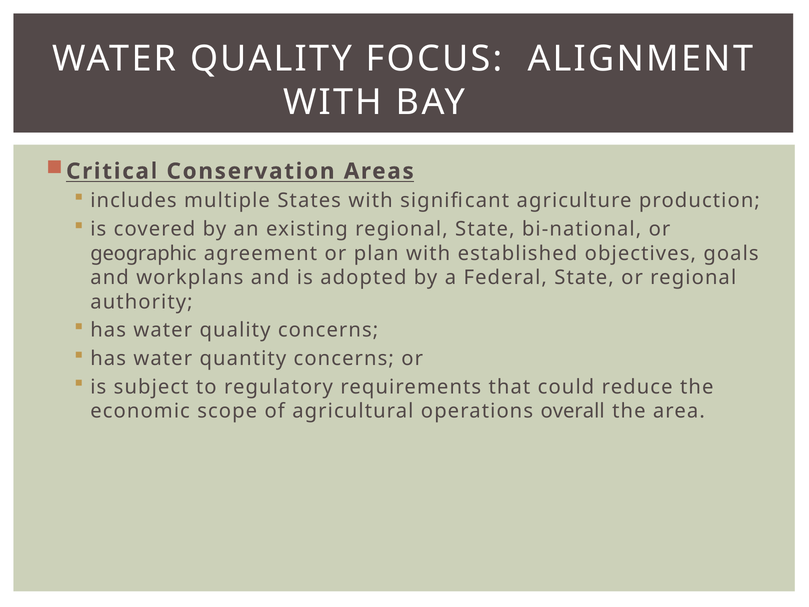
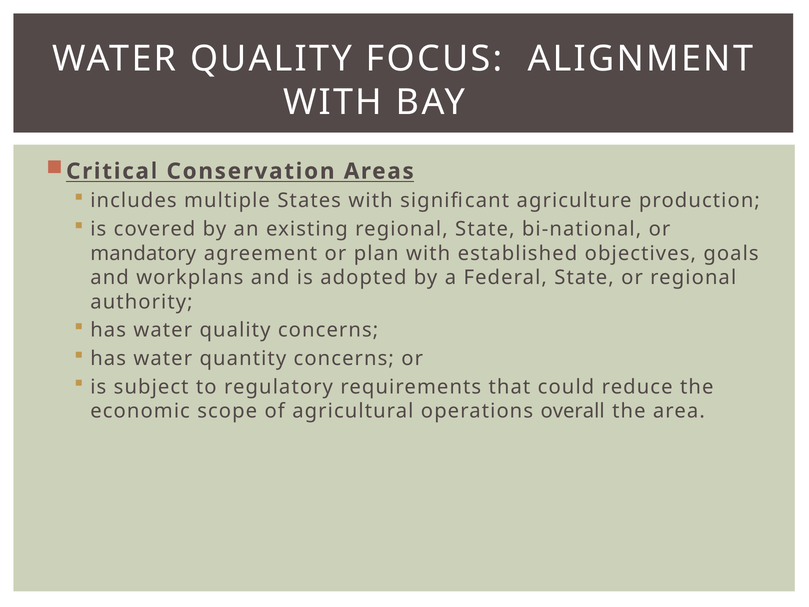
geographic: geographic -> mandatory
